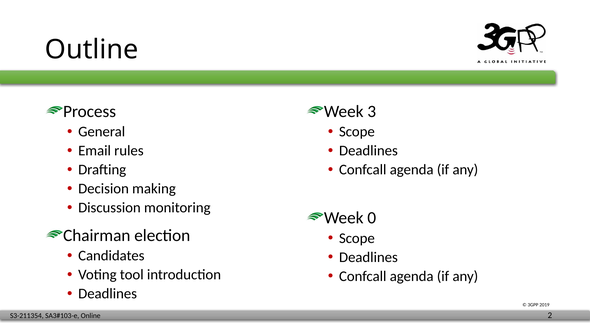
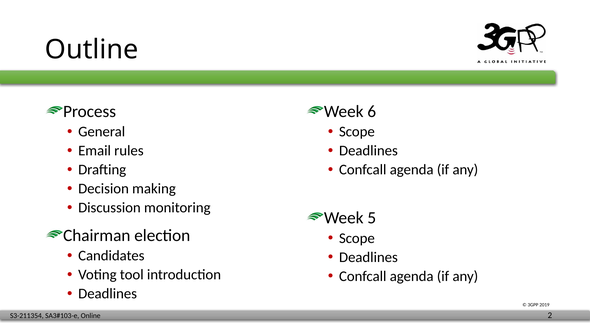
3: 3 -> 6
0: 0 -> 5
